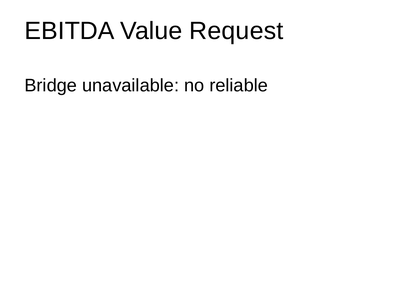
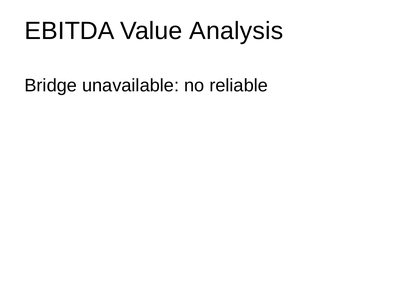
Request: Request -> Analysis
